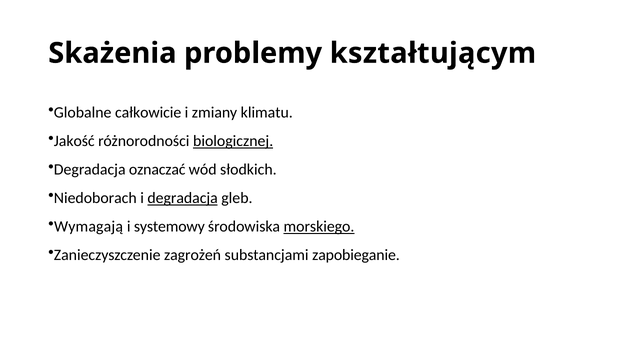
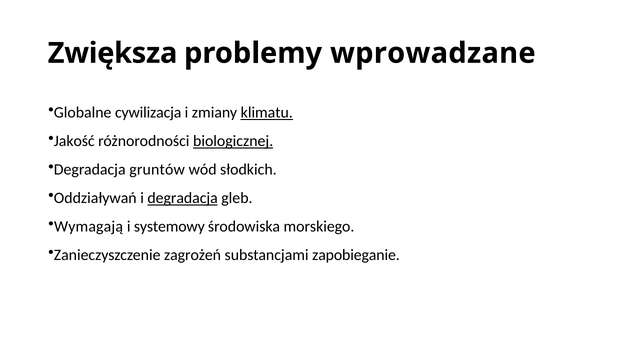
Skażenia: Skażenia -> Zwiększa
kształtującym: kształtującym -> wprowadzane
całkowicie: całkowicie -> cywilizacja
klimatu underline: none -> present
oznaczać: oznaczać -> gruntów
Niedoborach: Niedoborach -> Oddziaływań
morskiego underline: present -> none
